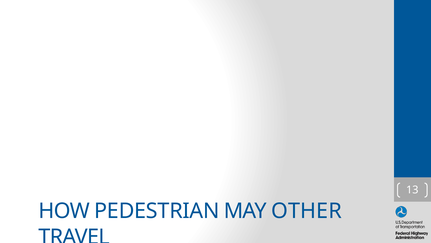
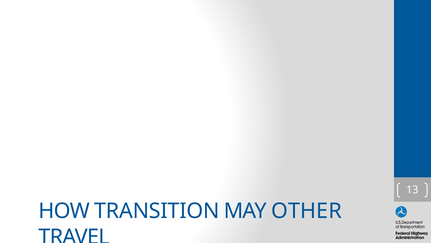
PEDESTRIAN: PEDESTRIAN -> TRANSITION
